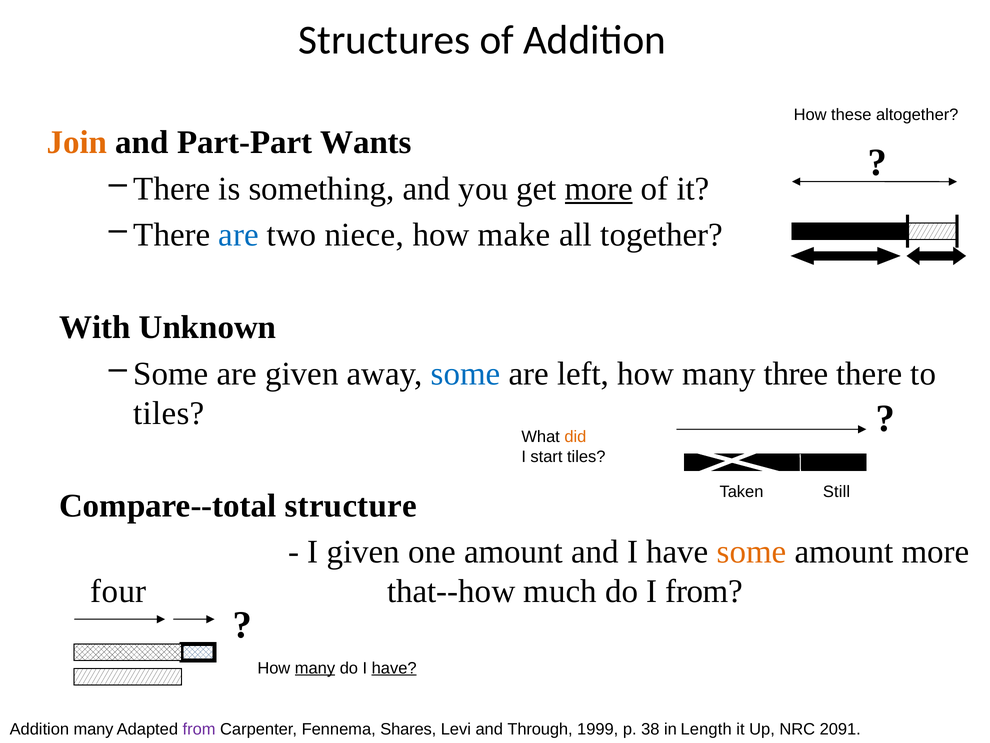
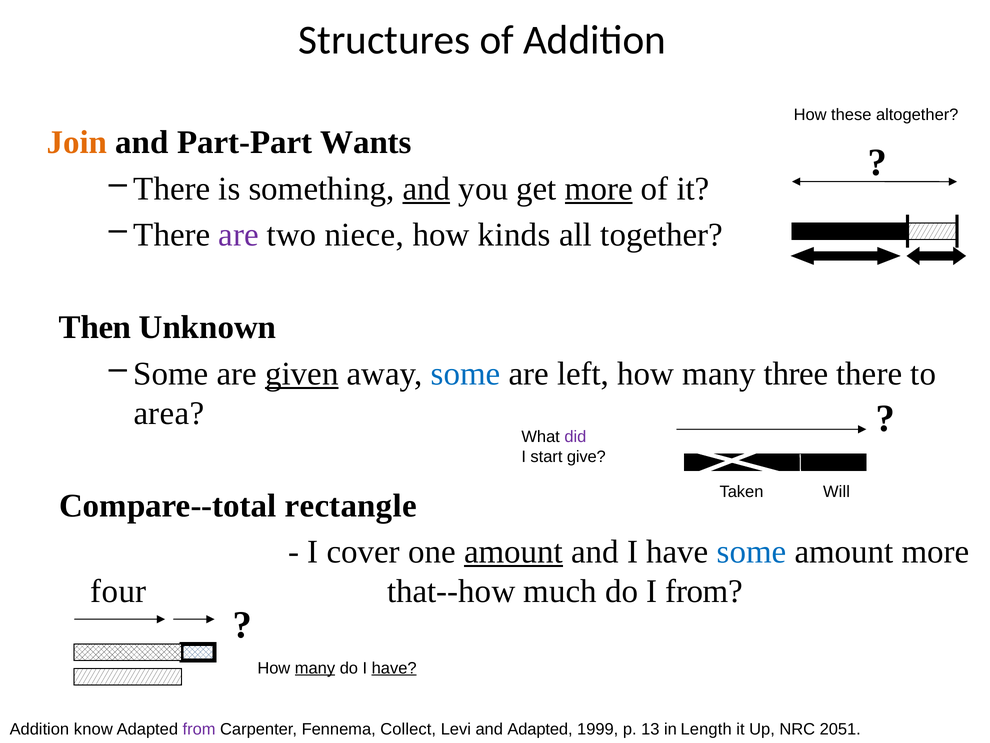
and at (426, 189) underline: none -> present
are at (239, 235) colour: blue -> purple
make: make -> kinds
With: With -> Then
given at (302, 373) underline: none -> present
tiles at (169, 413): tiles -> area
did colour: orange -> purple
start tiles: tiles -> give
Still: Still -> Will
structure: structure -> rectangle
I given: given -> cover
amount at (513, 552) underline: none -> present
some at (752, 552) colour: orange -> blue
Addition many: many -> know
Shares: Shares -> Collect
and Through: Through -> Adapted
38: 38 -> 13
2091: 2091 -> 2051
